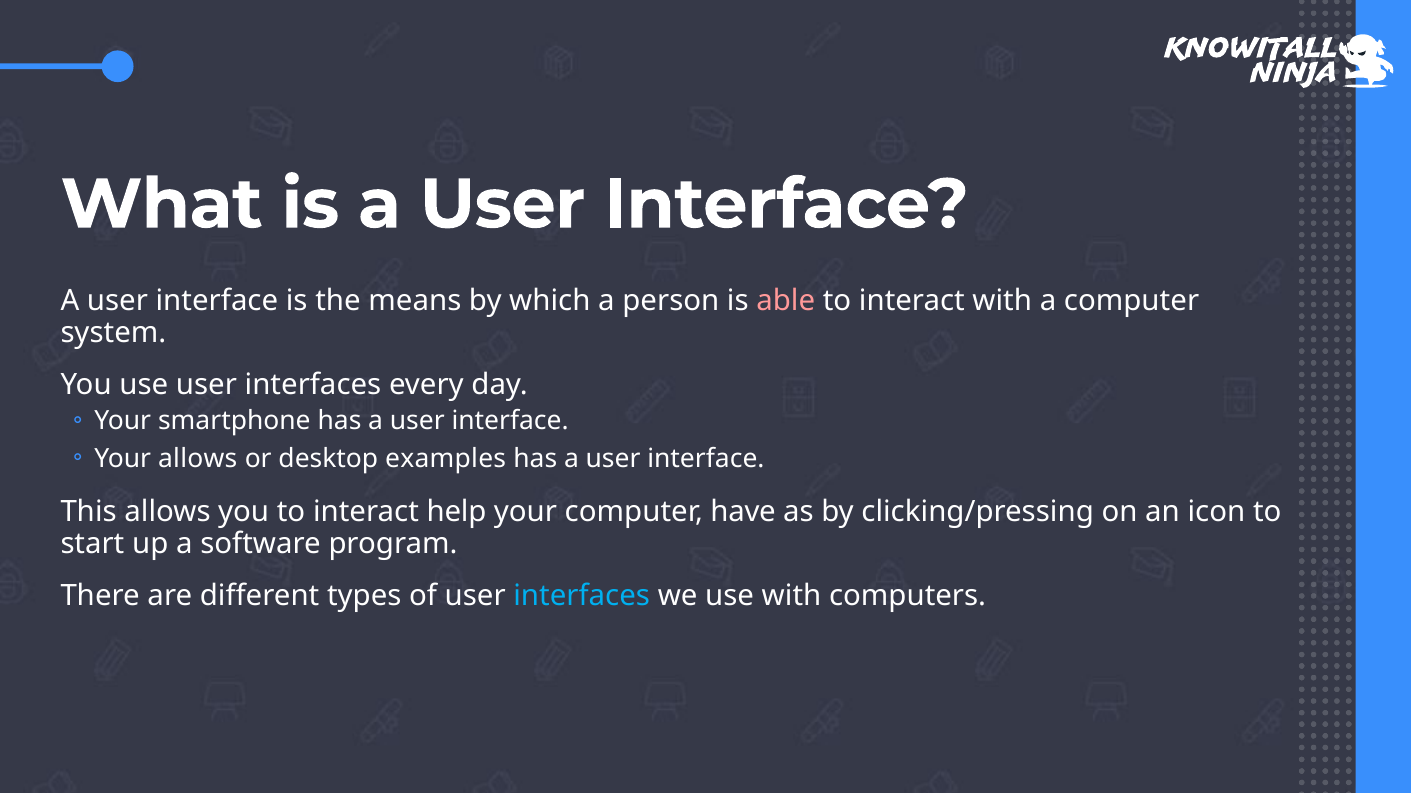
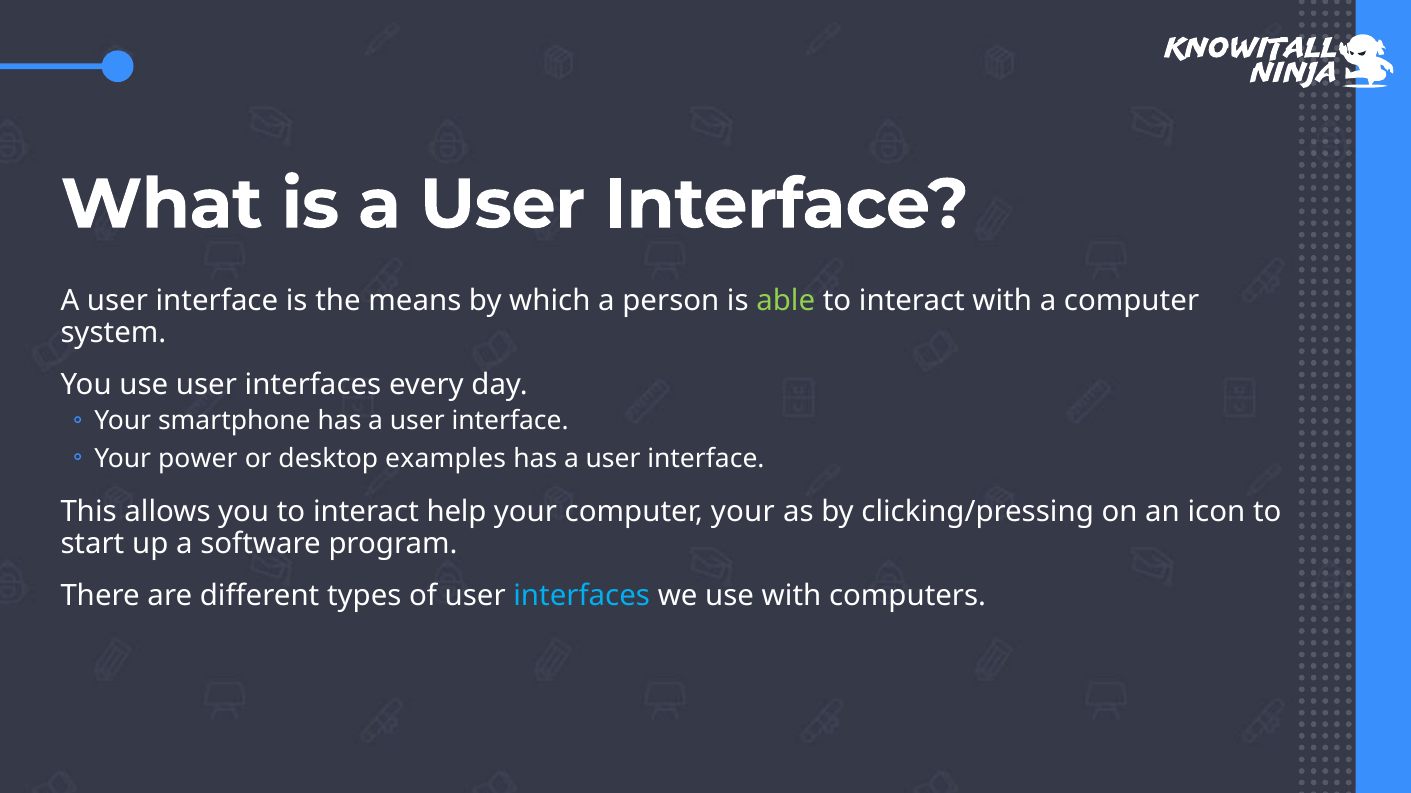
able colour: pink -> light green
Your allows: allows -> power
computer have: have -> your
